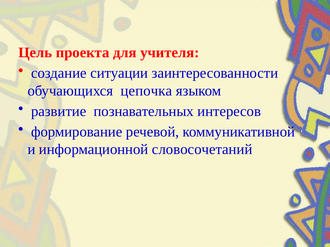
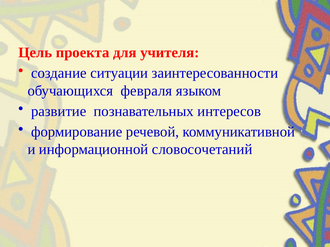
цепочка: цепочка -> февраля
